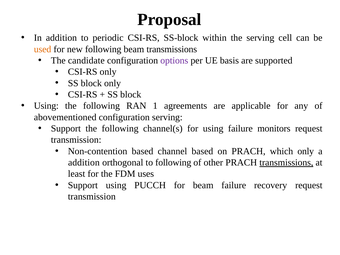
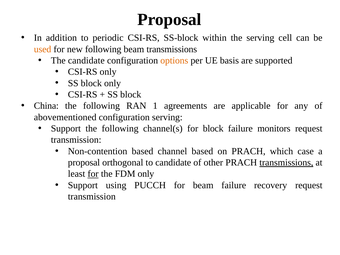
options colour: purple -> orange
Using at (46, 106): Using -> China
for using: using -> block
which only: only -> case
addition at (84, 163): addition -> proposal
to following: following -> candidate
for at (93, 174) underline: none -> present
FDM uses: uses -> only
